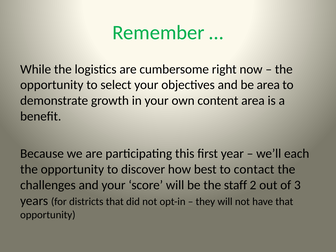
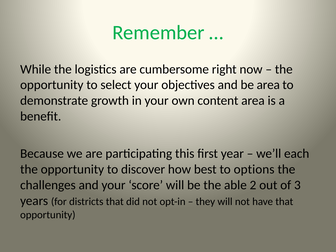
contact: contact -> options
staff: staff -> able
